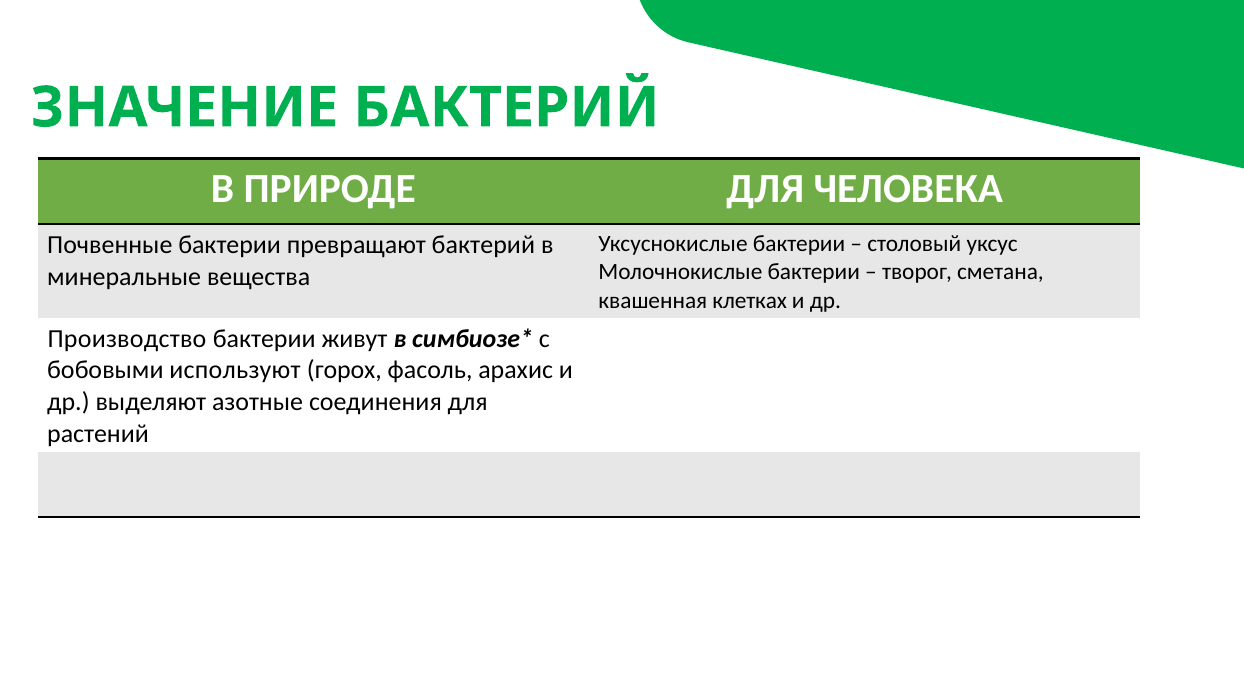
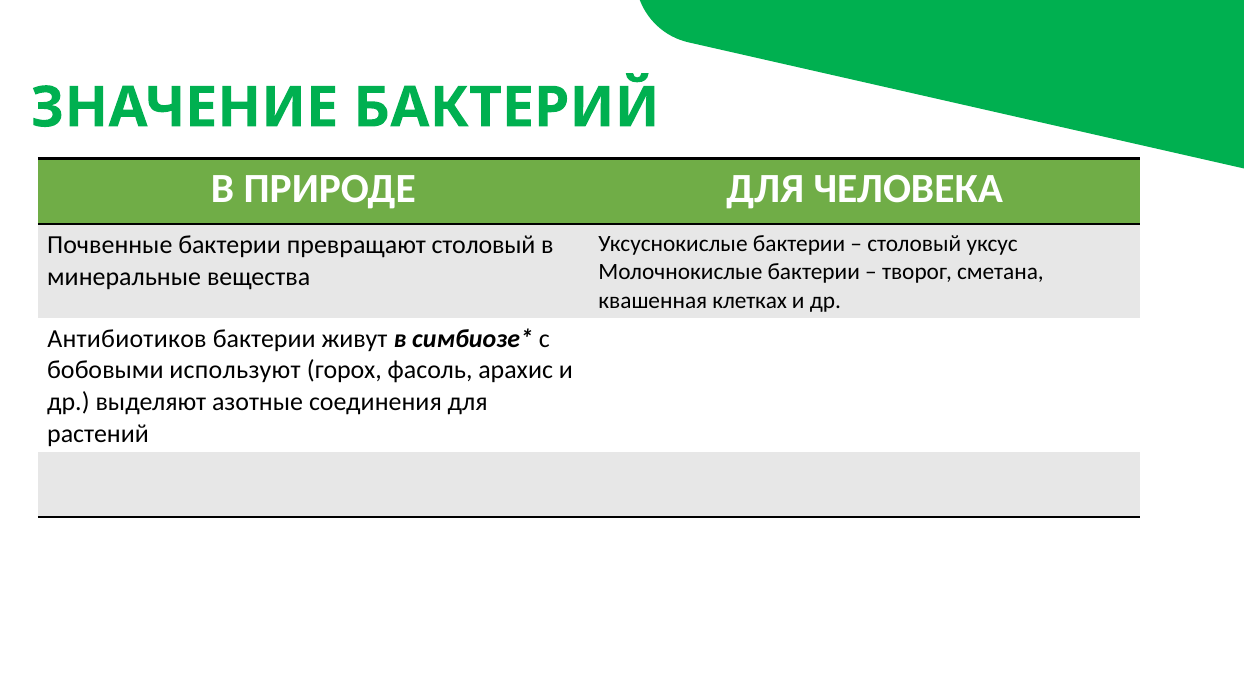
превращают бактерий: бактерий -> столовый
Производство: Производство -> Антибиотиков
